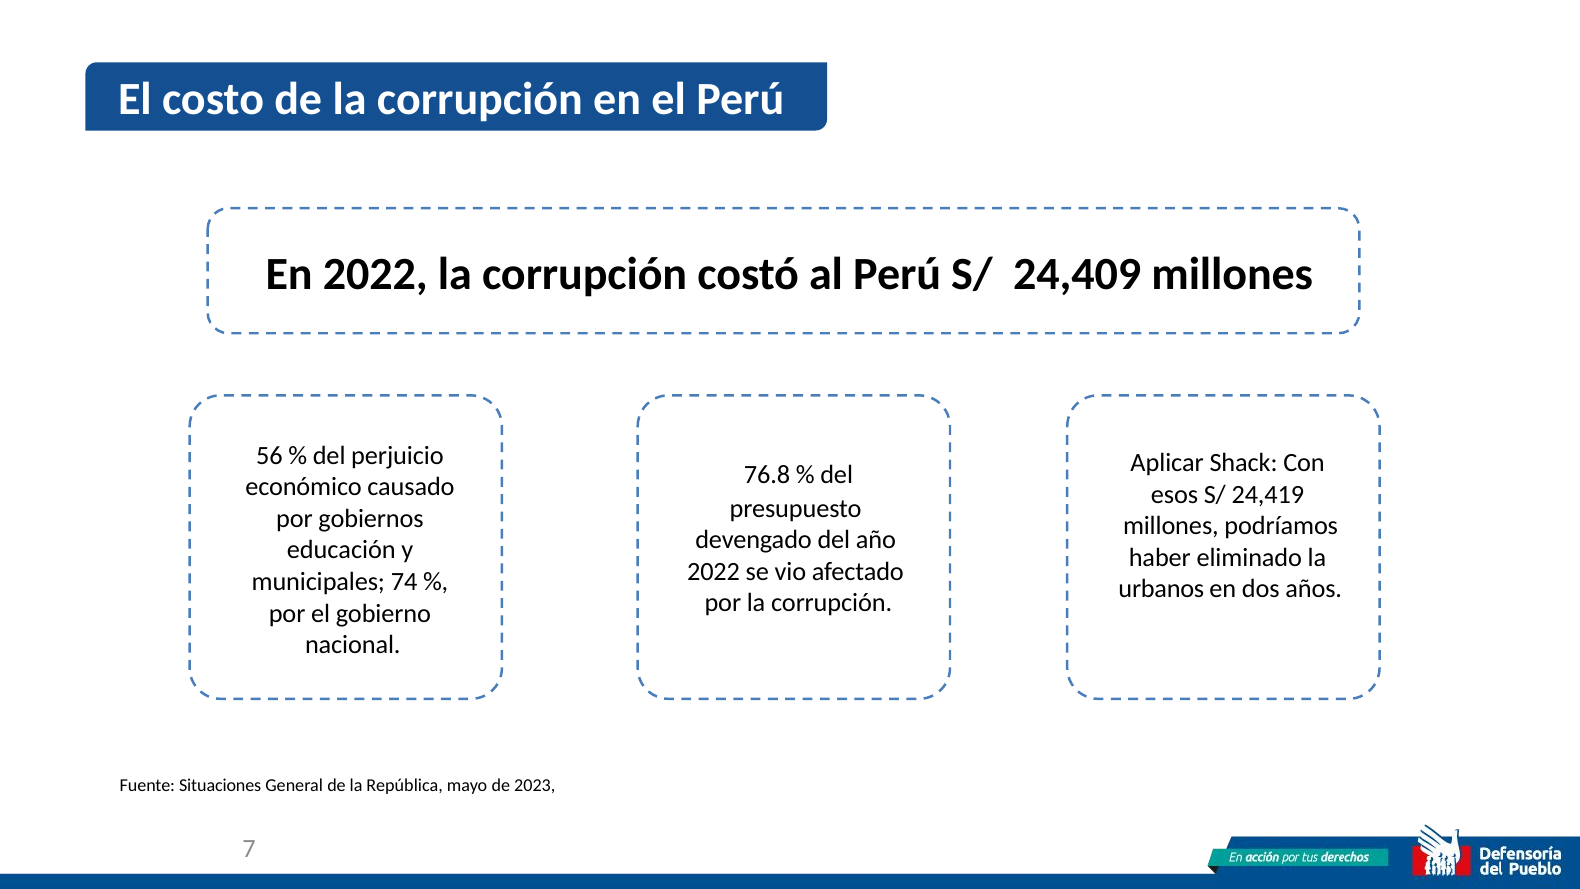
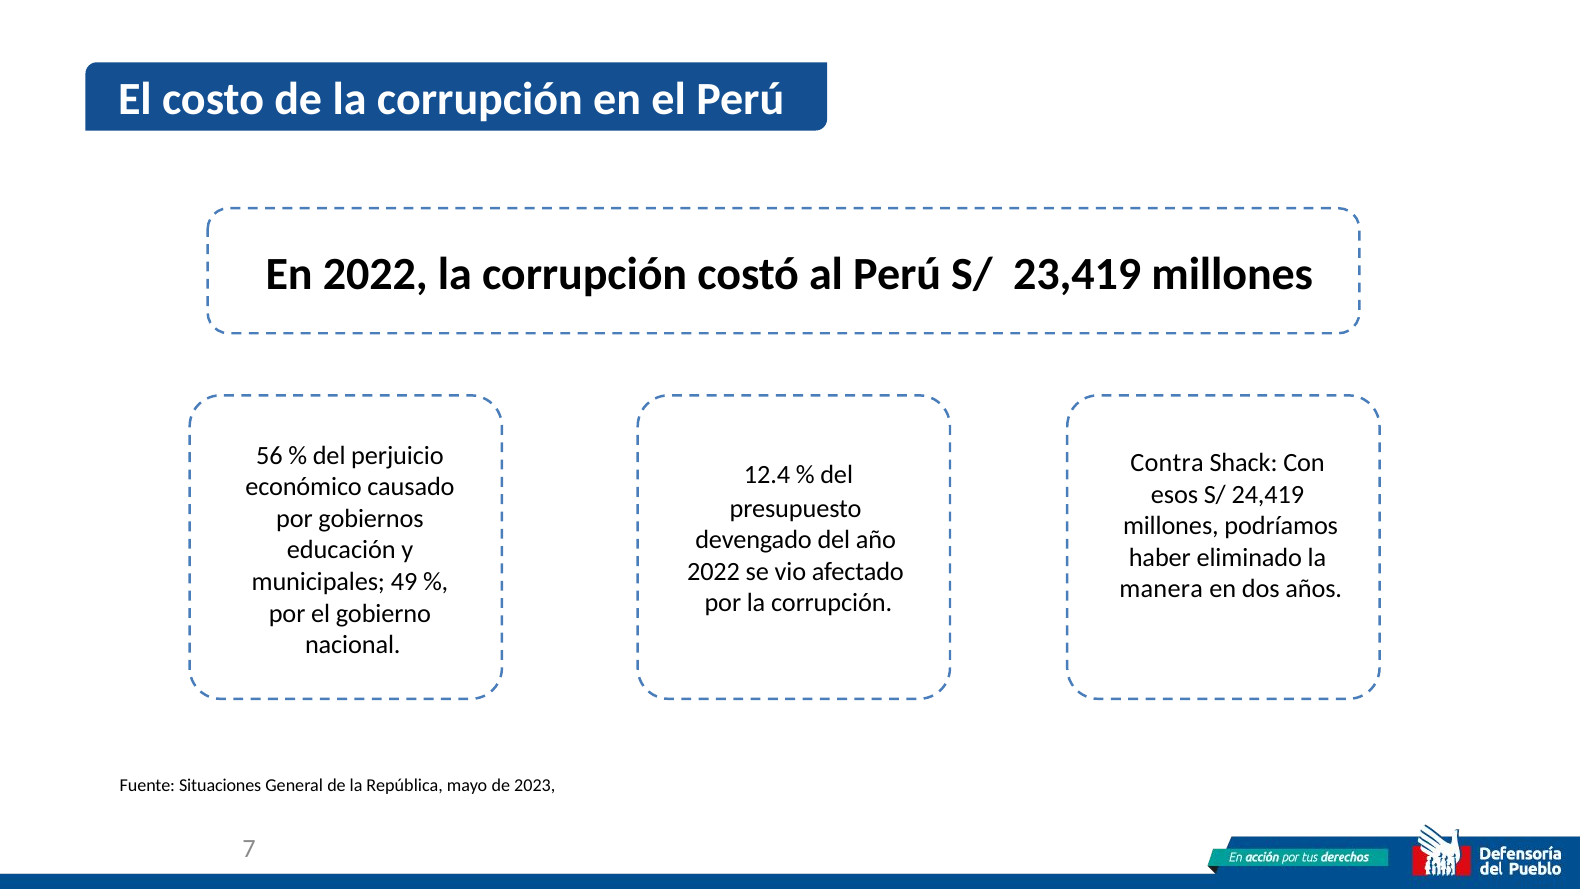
24,409: 24,409 -> 23,419
Aplicar: Aplicar -> Contra
76.8: 76.8 -> 12.4
74: 74 -> 49
urbanos: urbanos -> manera
